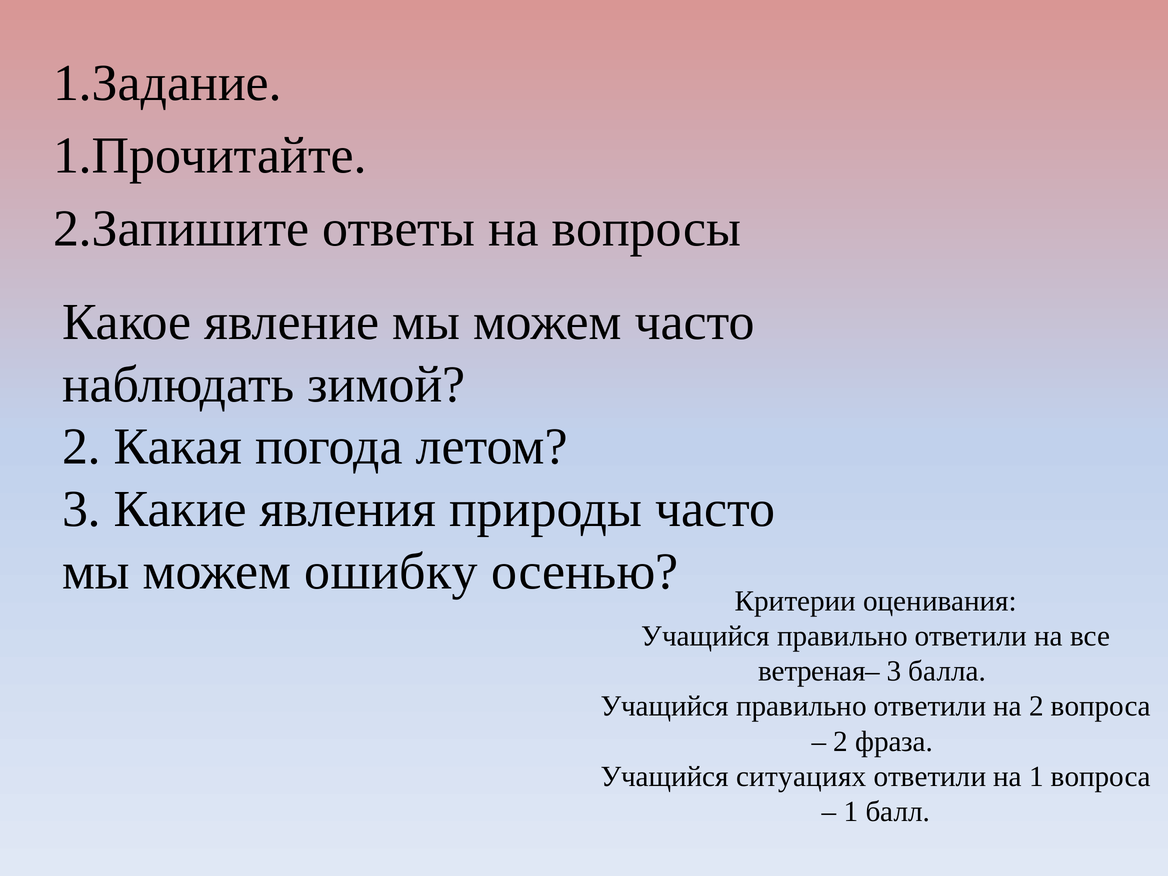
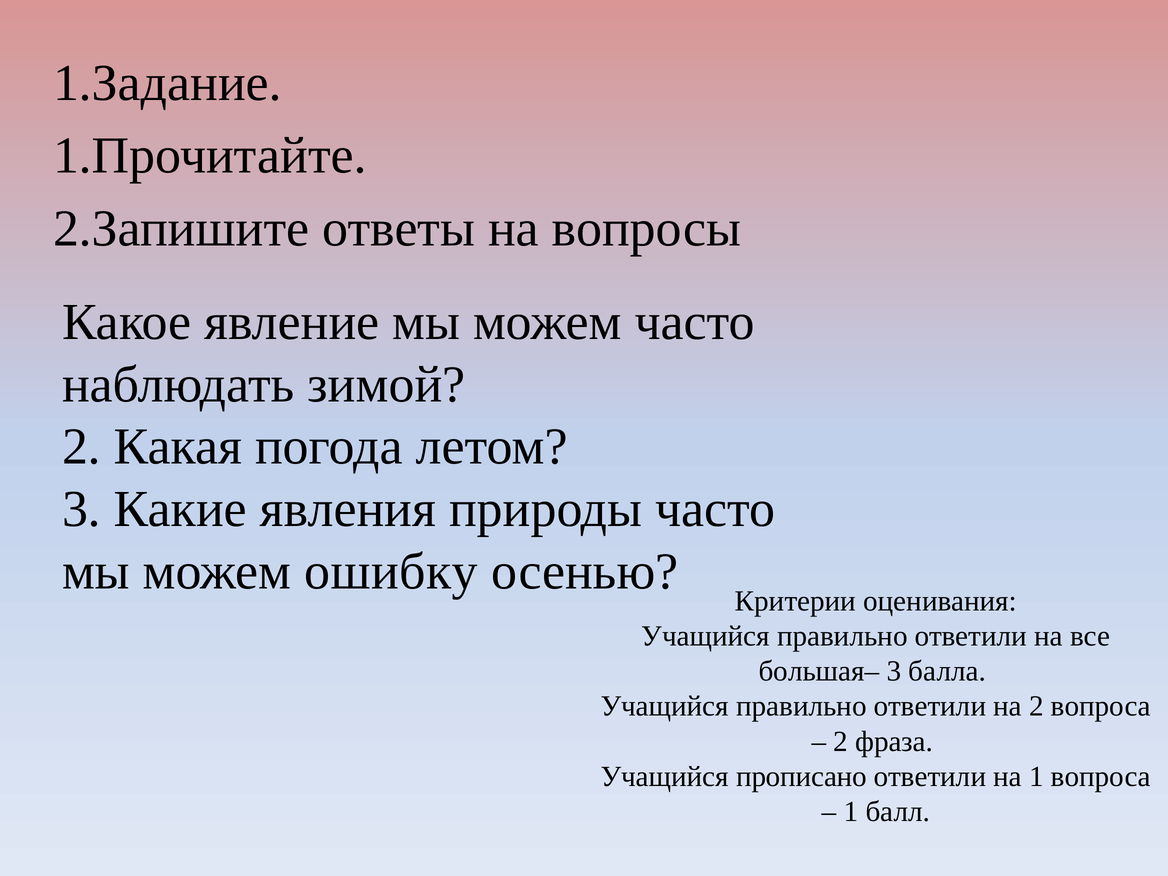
ветреная–: ветреная– -> большая–
ситуациях: ситуациях -> прописано
